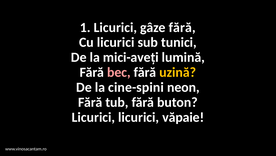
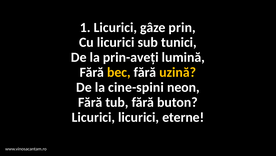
gâze fără: fără -> prin
mici-aveți: mici-aveți -> prin-aveți
bec colour: pink -> yellow
văpaie: văpaie -> eterne
